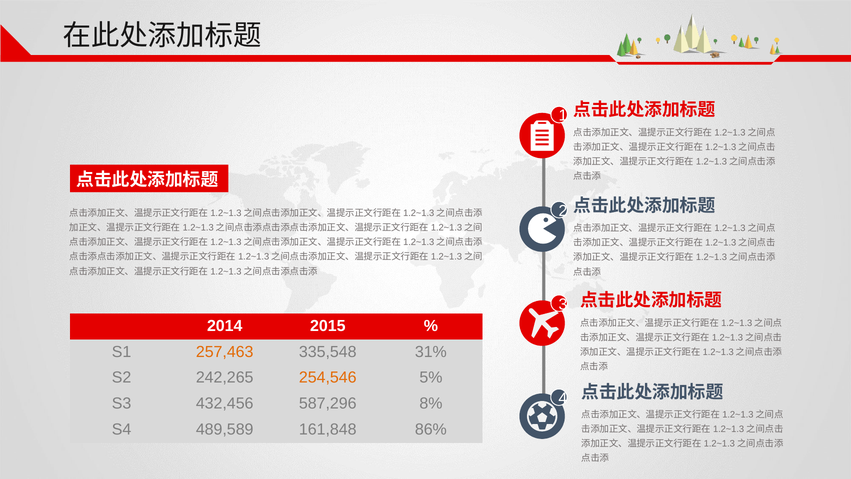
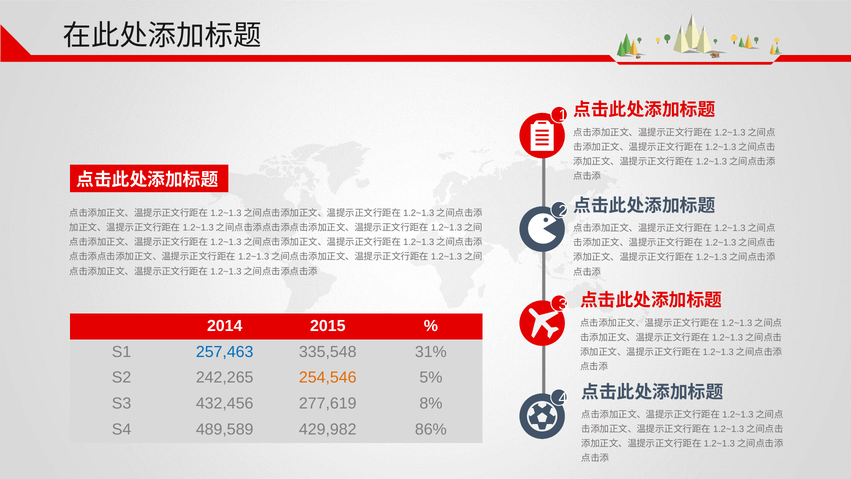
257,463 colour: orange -> blue
587,296: 587,296 -> 277,619
161,848: 161,848 -> 429,982
